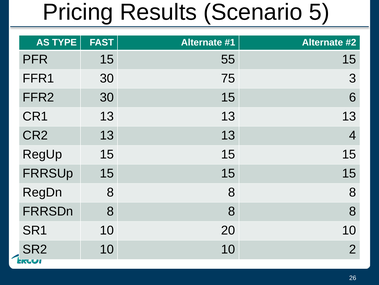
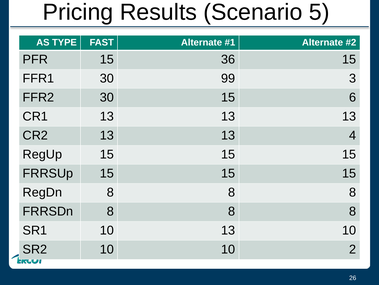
55: 55 -> 36
75: 75 -> 99
10 20: 20 -> 13
